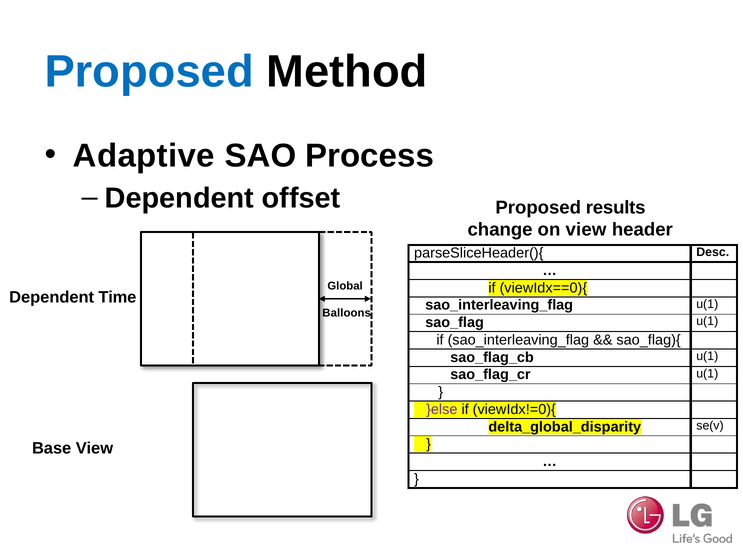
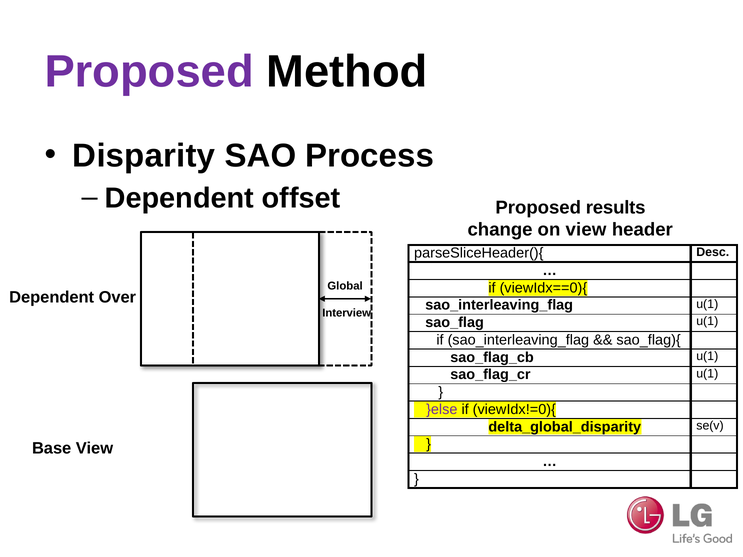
Proposed at (149, 72) colour: blue -> purple
Adaptive: Adaptive -> Disparity
Time: Time -> Over
Balloons: Balloons -> Interview
